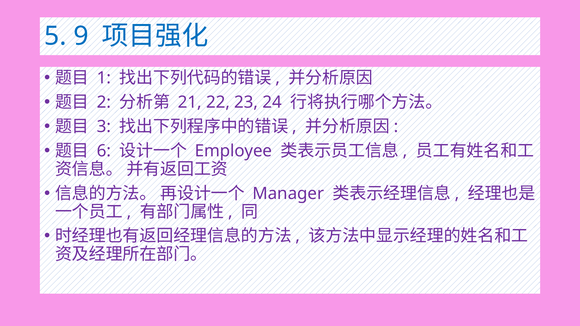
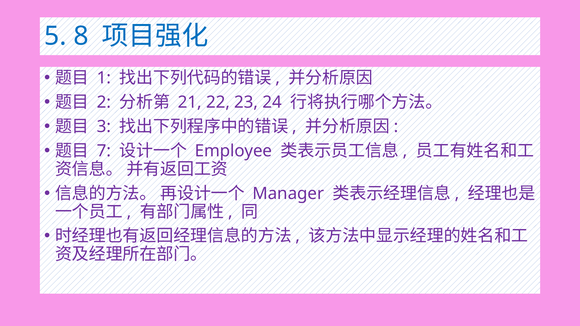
9: 9 -> 8
6: 6 -> 7
